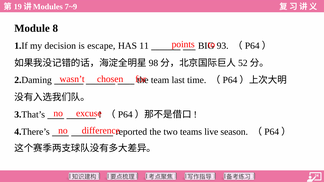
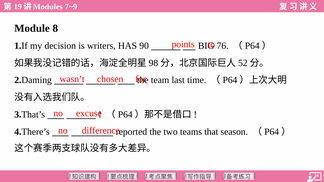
escape: escape -> writers
11: 11 -> 90
93: 93 -> 76
live: live -> that
